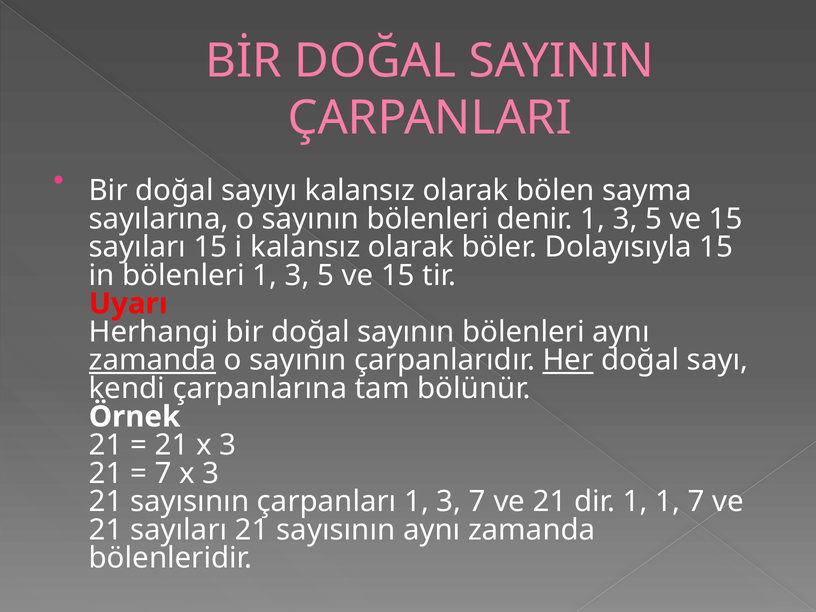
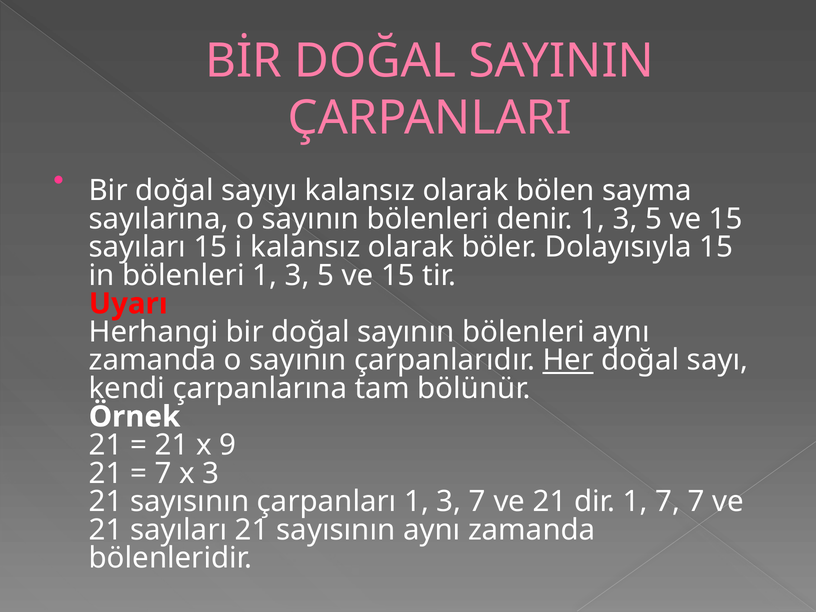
zamanda at (152, 360) underline: present -> none
21 x 3: 3 -> 9
1 1: 1 -> 7
